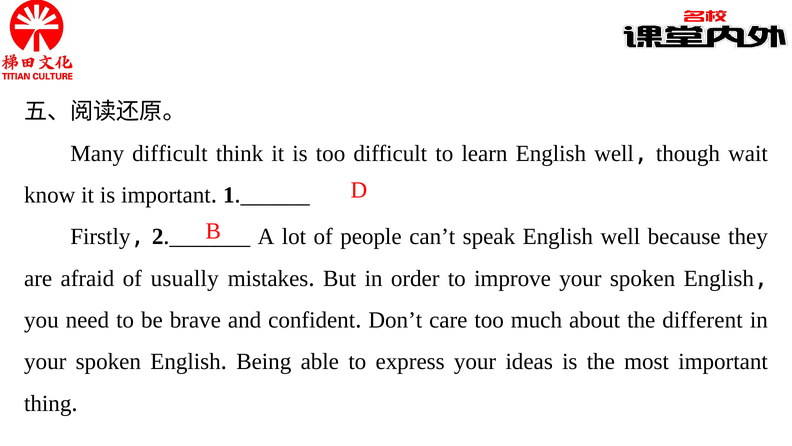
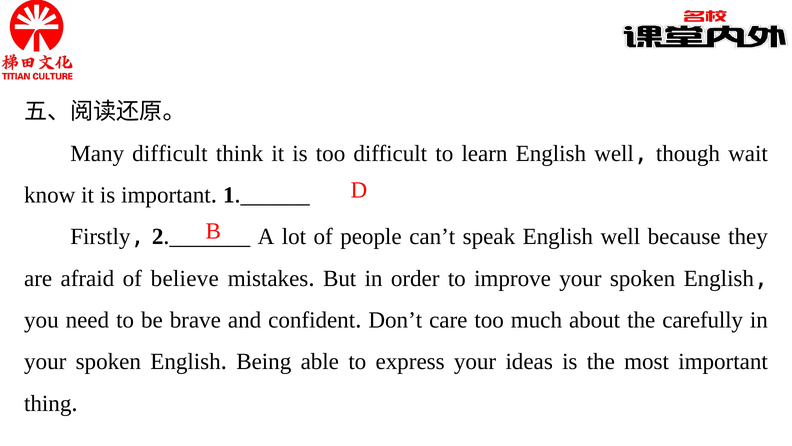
usually: usually -> believe
different: different -> carefully
